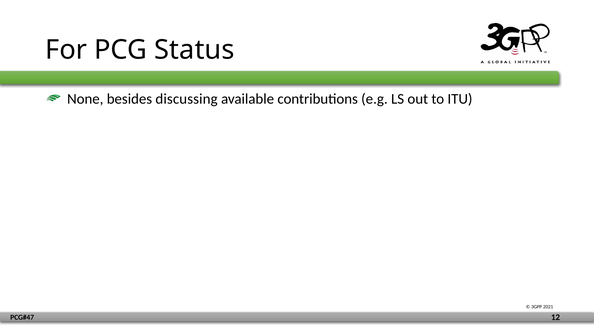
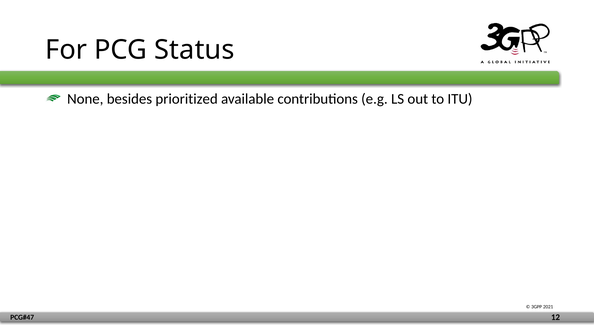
discussing: discussing -> prioritized
